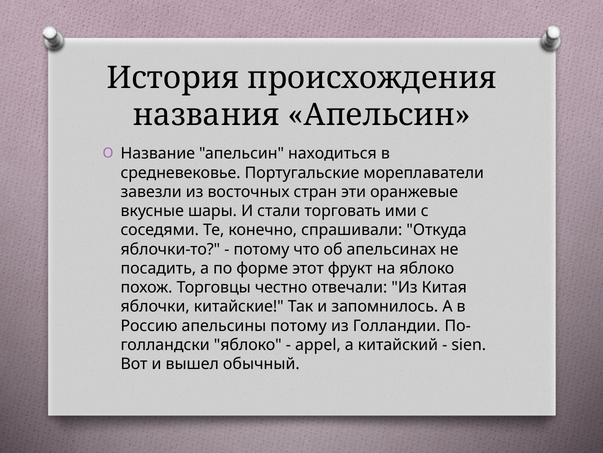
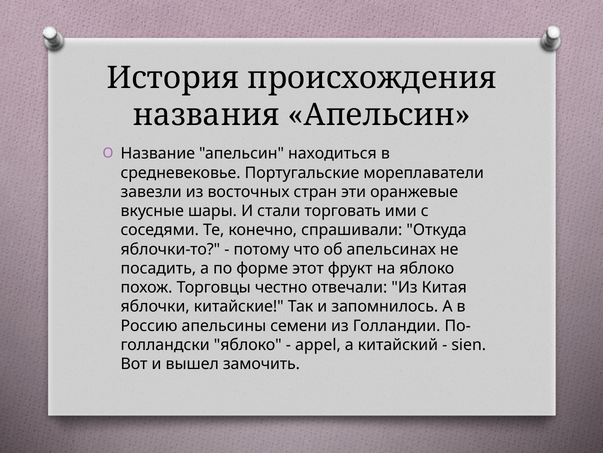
апельсины потому: потому -> семени
обычный: обычный -> замочить
